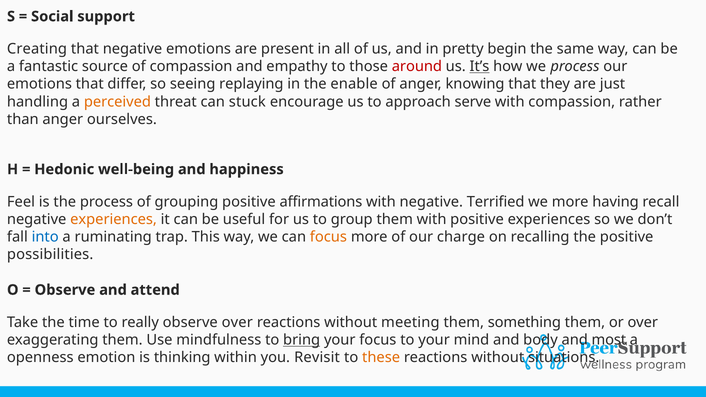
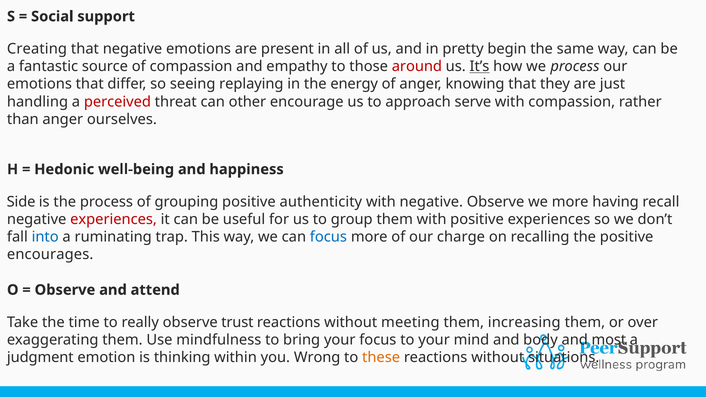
enable: enable -> energy
perceived colour: orange -> red
stuck: stuck -> other
Feel: Feel -> Side
affirmations: affirmations -> authenticity
negative Terrified: Terrified -> Observe
experiences at (114, 219) colour: orange -> red
focus at (328, 237) colour: orange -> blue
possibilities: possibilities -> encourages
observe over: over -> trust
something: something -> increasing
bring underline: present -> none
openness: openness -> judgment
Revisit: Revisit -> Wrong
